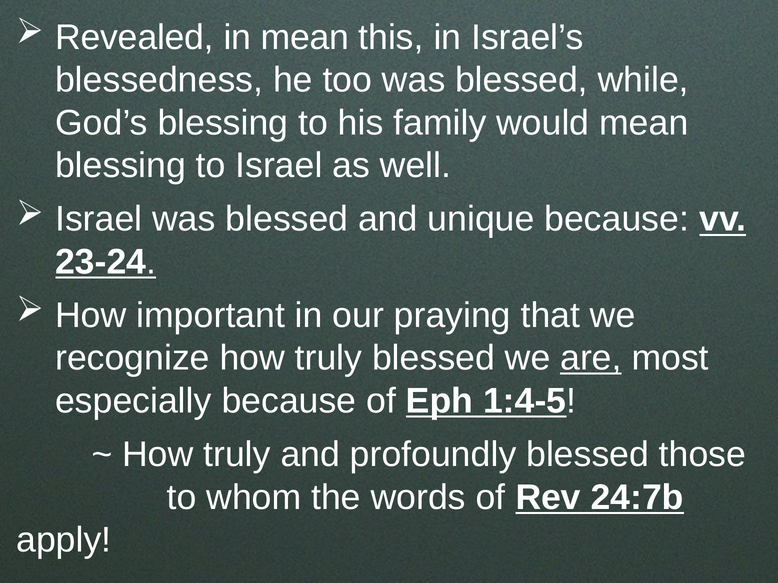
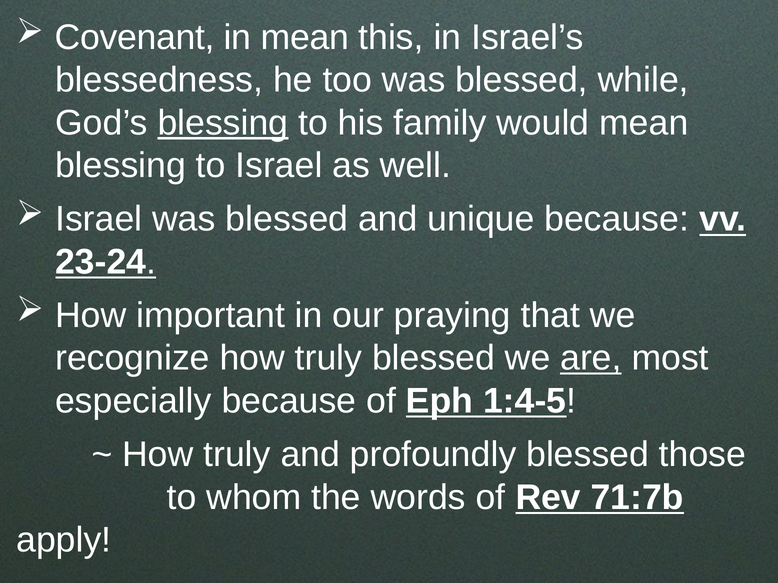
Revealed: Revealed -> Covenant
blessing at (223, 123) underline: none -> present
24:7b: 24:7b -> 71:7b
